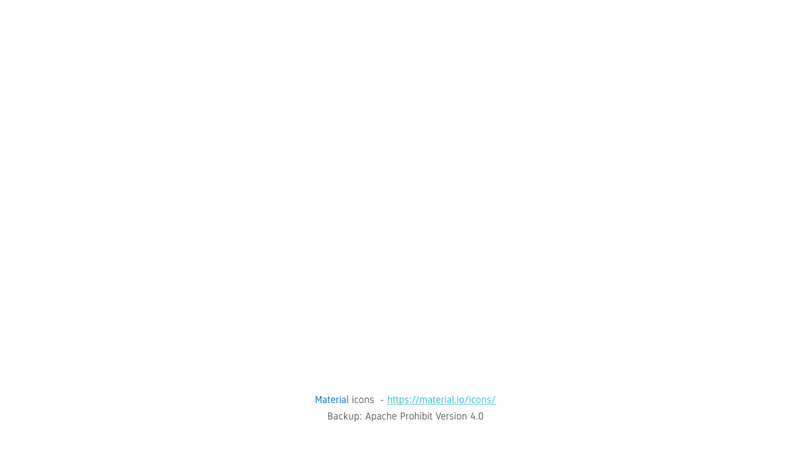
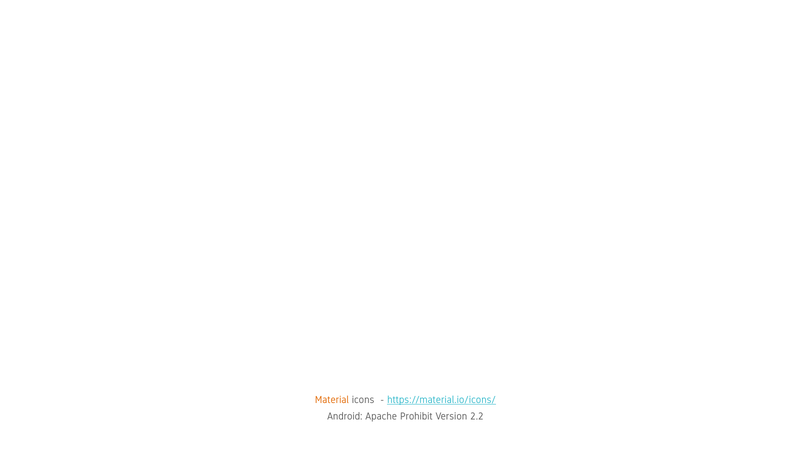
Material colour: blue -> orange
Backup: Backup -> Android
4.0: 4.0 -> 2.2
